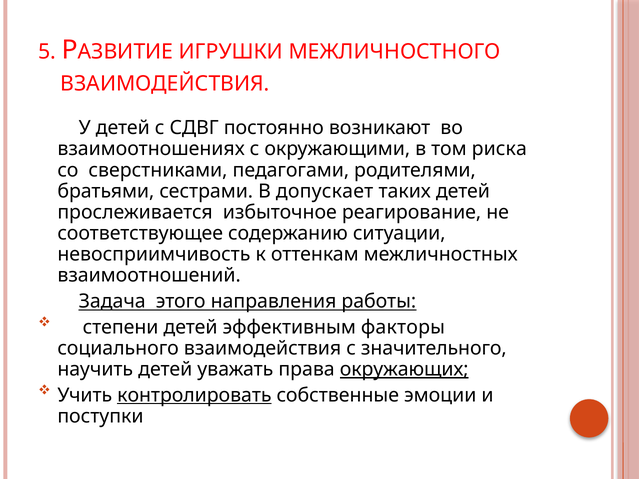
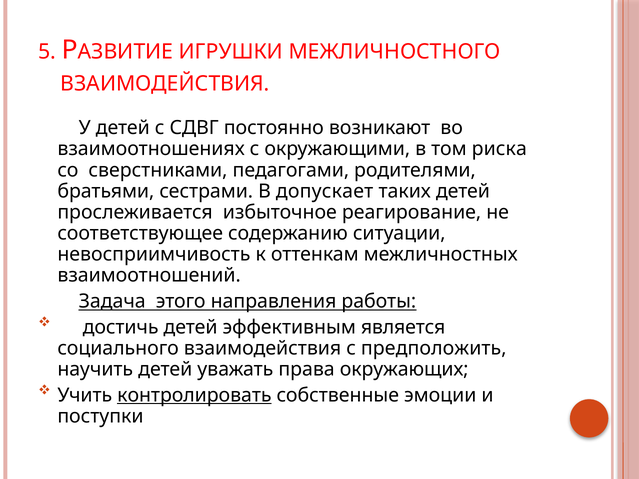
степени: степени -> достичь
факторы: факторы -> является
значительного: значительного -> предположить
окружающих underline: present -> none
